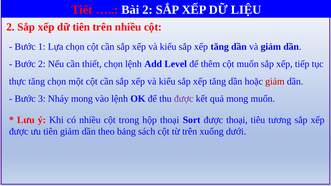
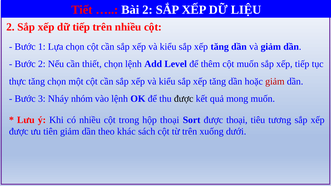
dữ tiên: tiên -> tiếp
Nháy mong: mong -> nhóm
được at (184, 99) colour: purple -> black
bảng: bảng -> khác
